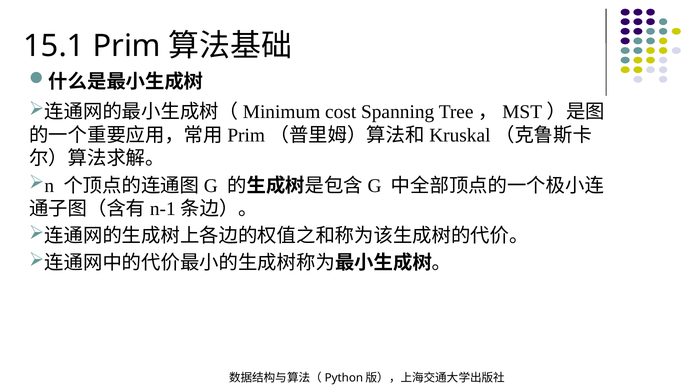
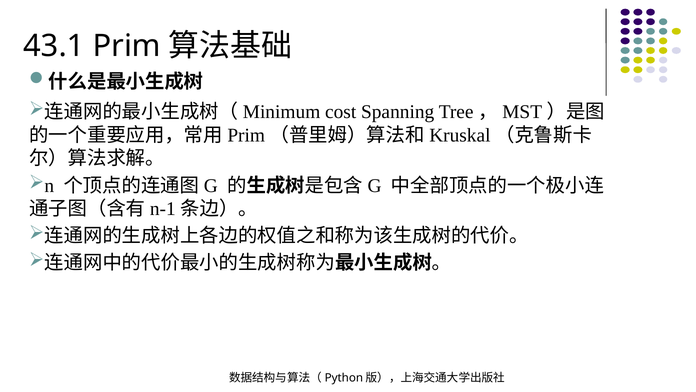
15.1: 15.1 -> 43.1
